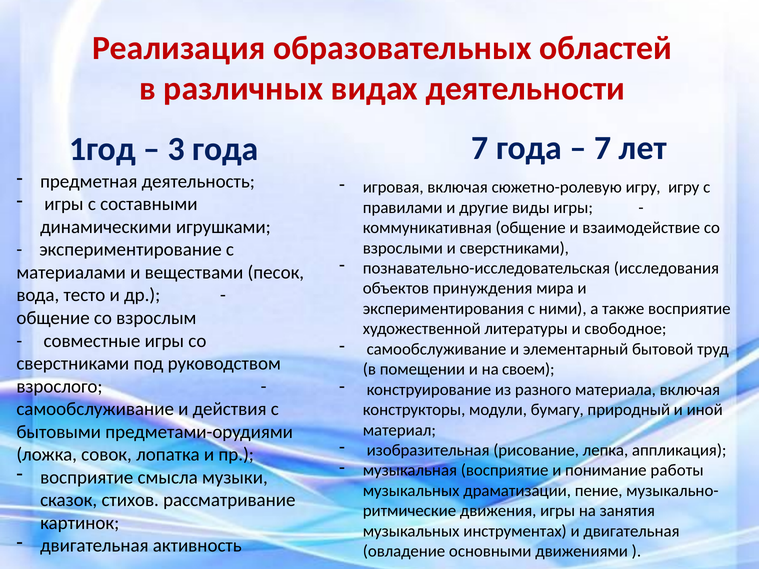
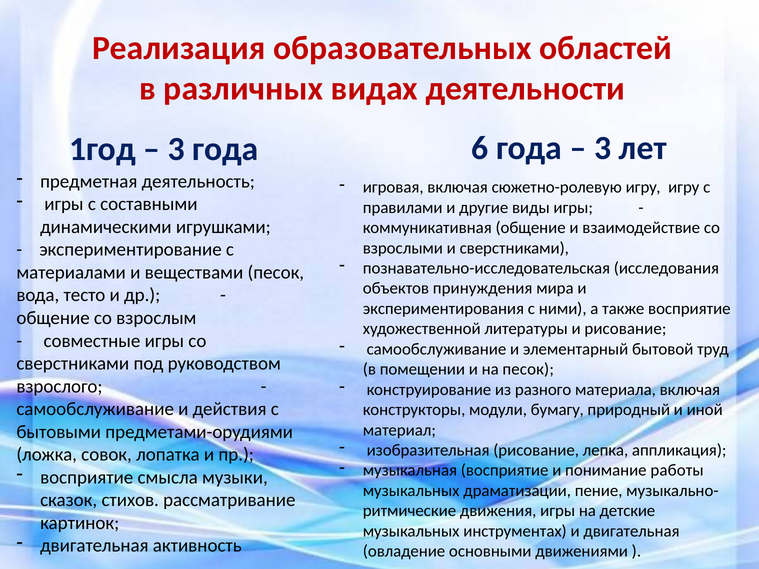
года 7: 7 -> 6
7 at (603, 148): 7 -> 3
и свободное: свободное -> рисование
на своем: своем -> песок
занятия: занятия -> детские
